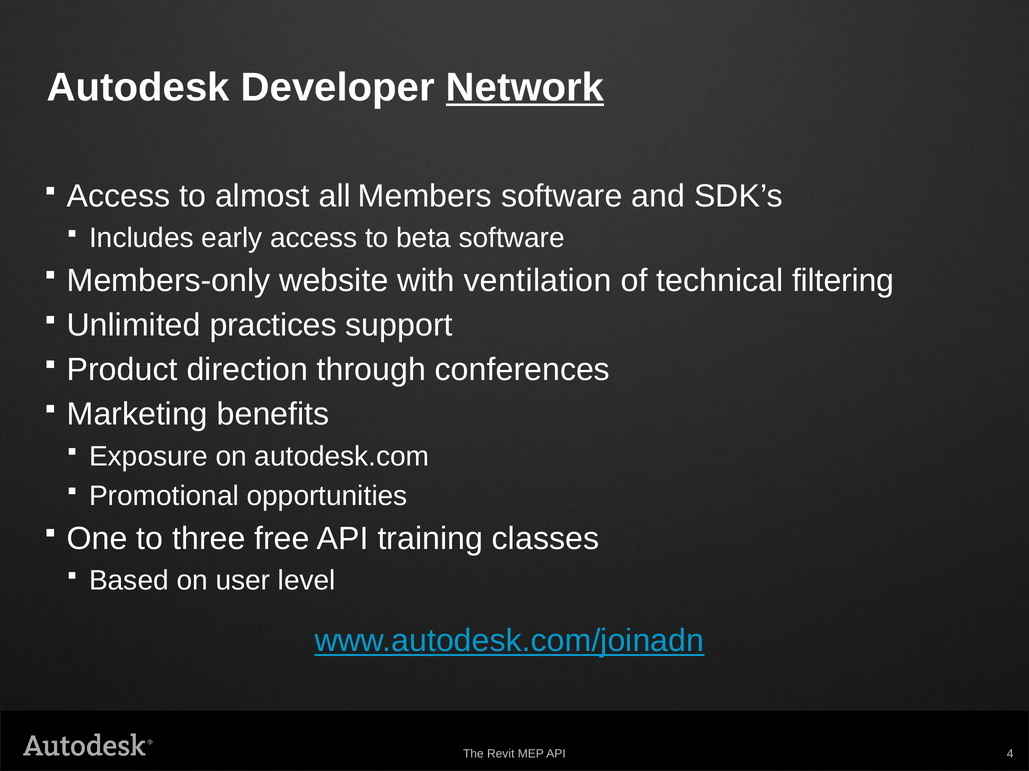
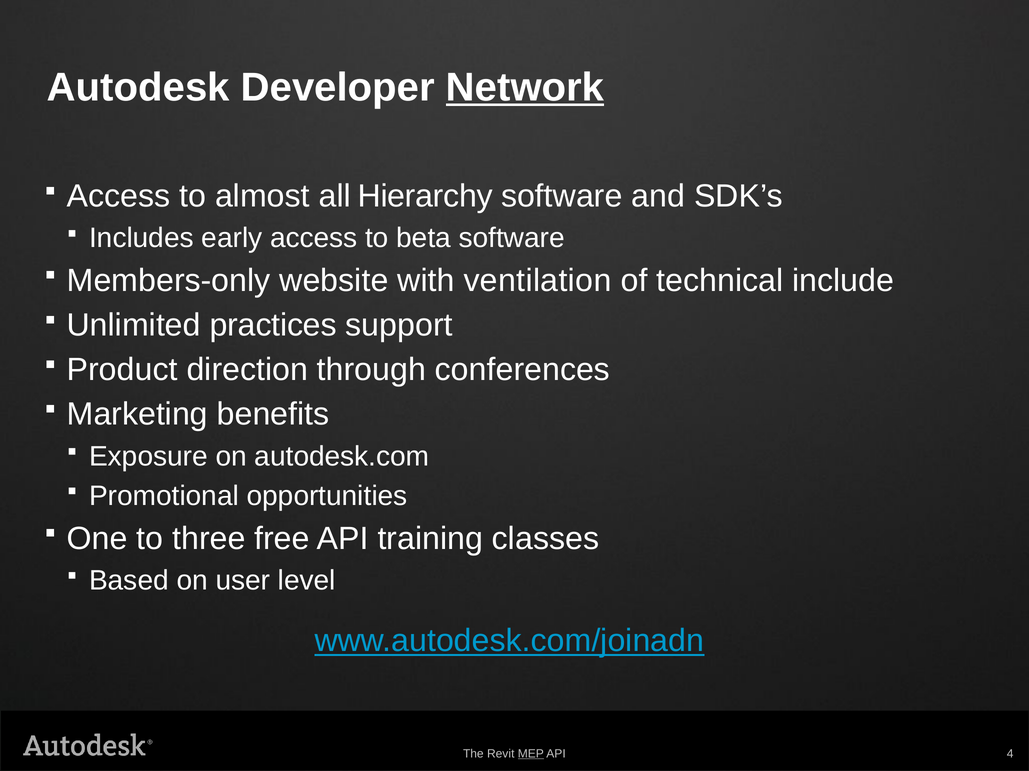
Members: Members -> Hierarchy
filtering: filtering -> include
MEP underline: none -> present
